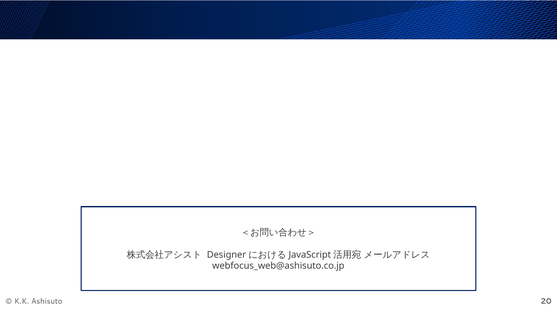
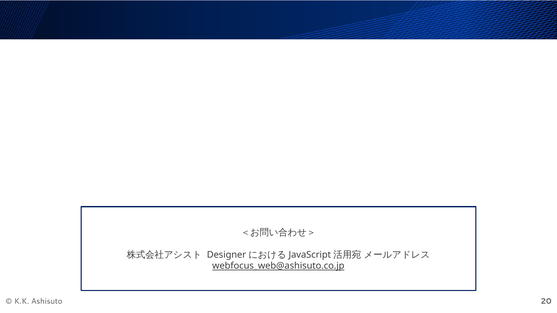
webfocus_web@ashisuto.co.jp underline: none -> present
